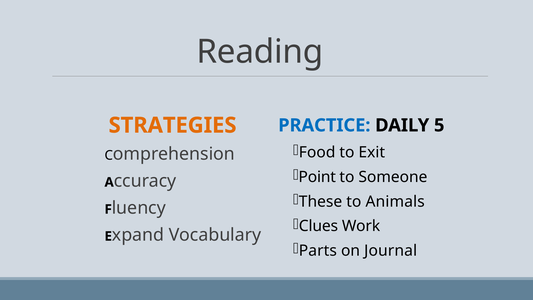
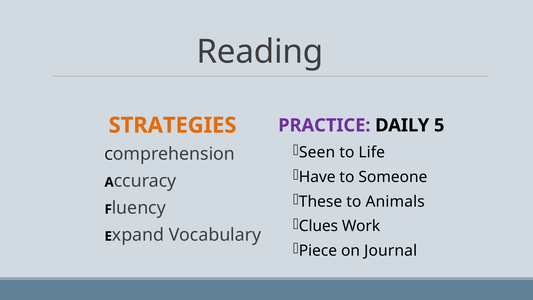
PRACTICE colour: blue -> purple
Food: Food -> Seen
Exit: Exit -> Life
Point: Point -> Have
Parts: Parts -> Piece
